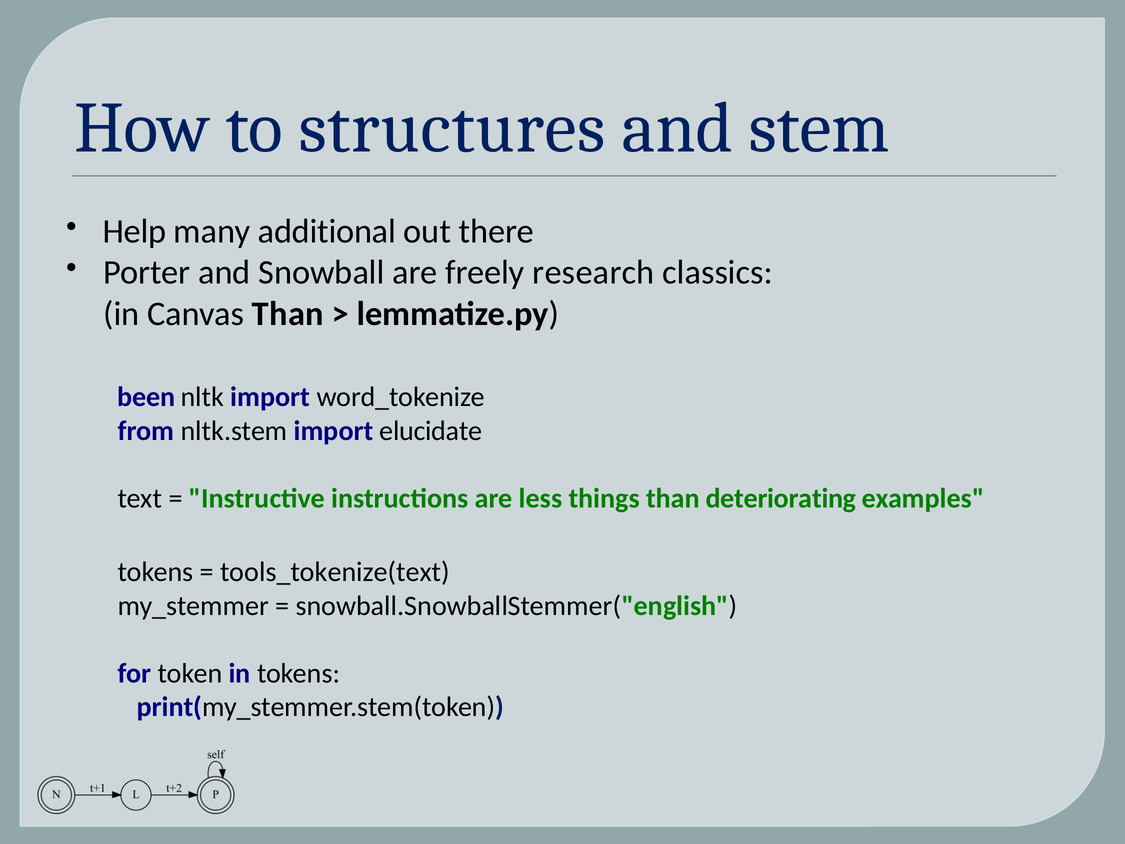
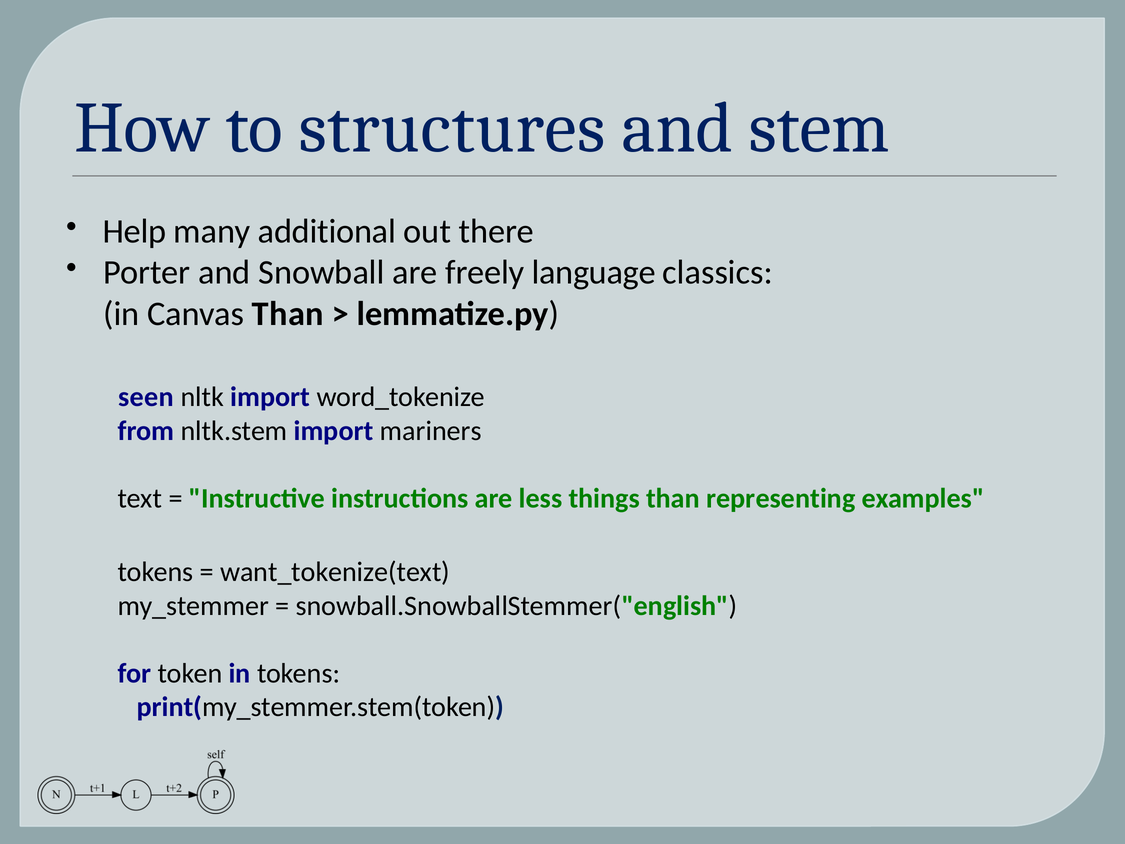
research: research -> language
been: been -> seen
elucidate: elucidate -> mariners
deteriorating: deteriorating -> representing
tools_tokenize(text: tools_tokenize(text -> want_tokenize(text
